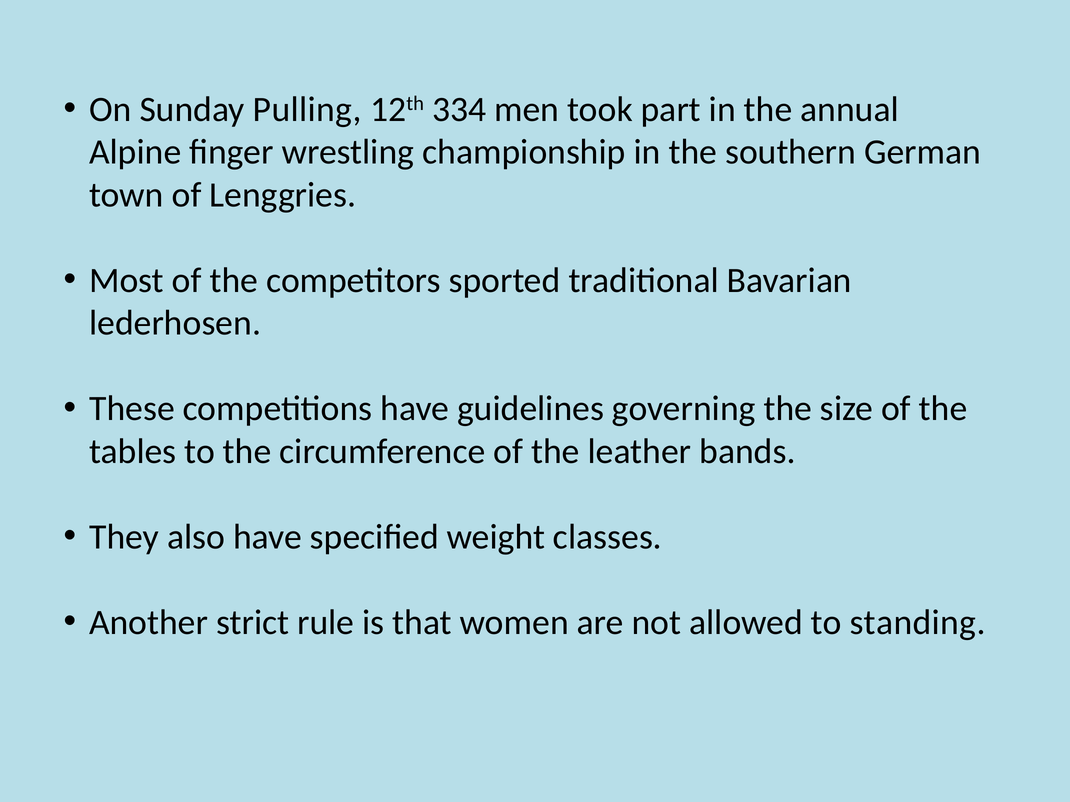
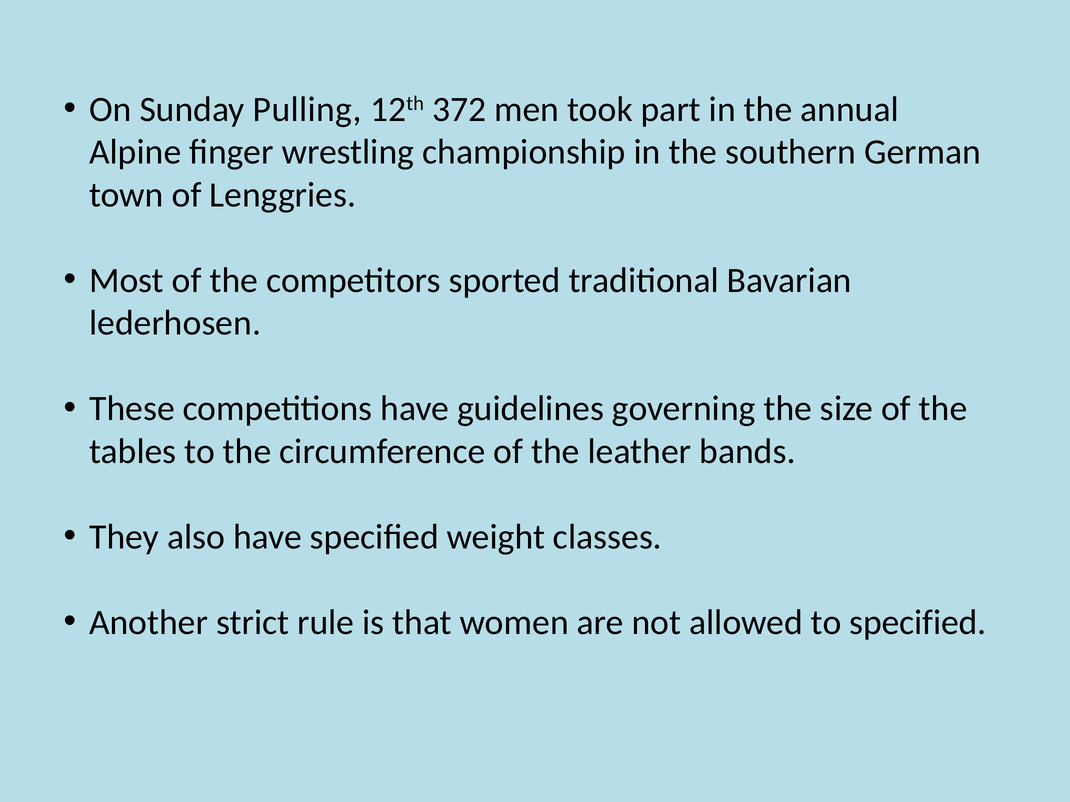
334: 334 -> 372
to standing: standing -> specified
